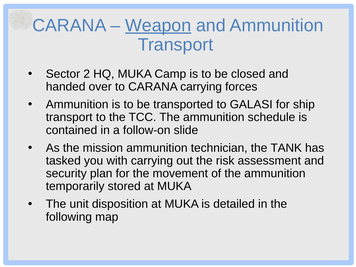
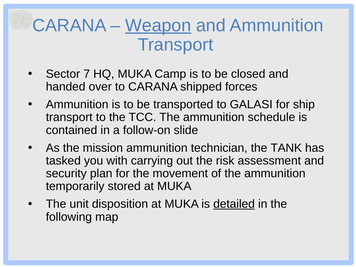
2: 2 -> 7
CARANA carrying: carrying -> shipped
detailed underline: none -> present
